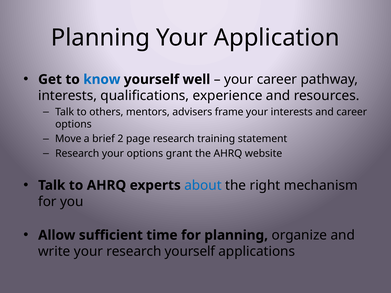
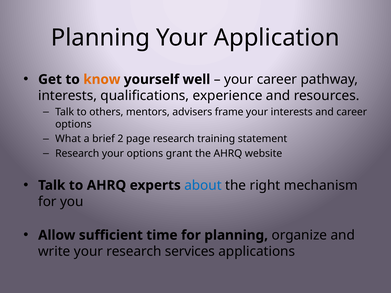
know colour: blue -> orange
Move: Move -> What
research yourself: yourself -> services
